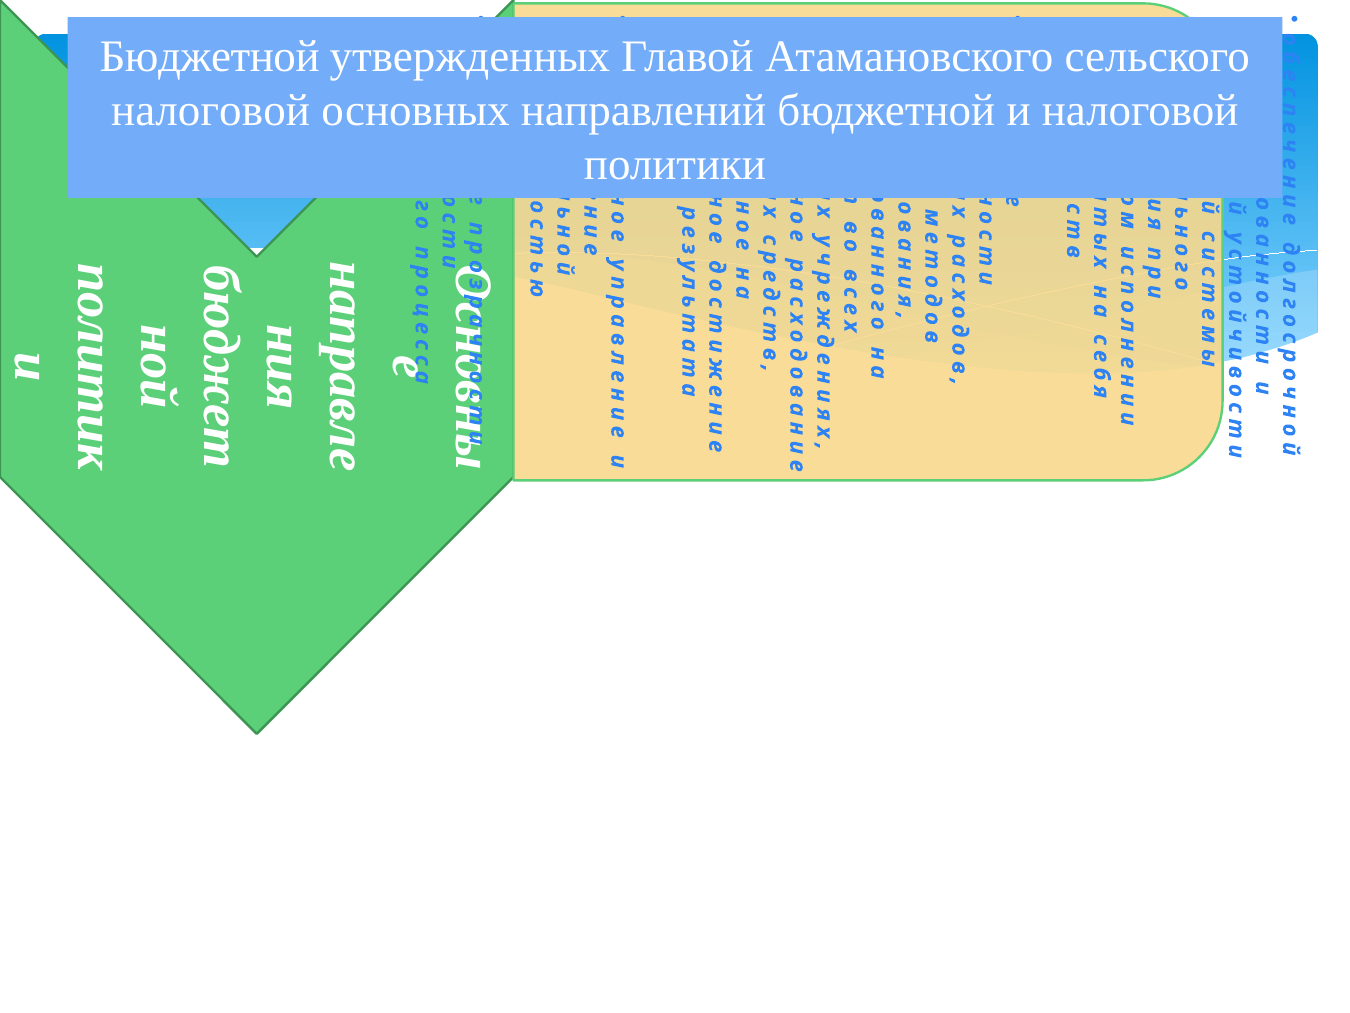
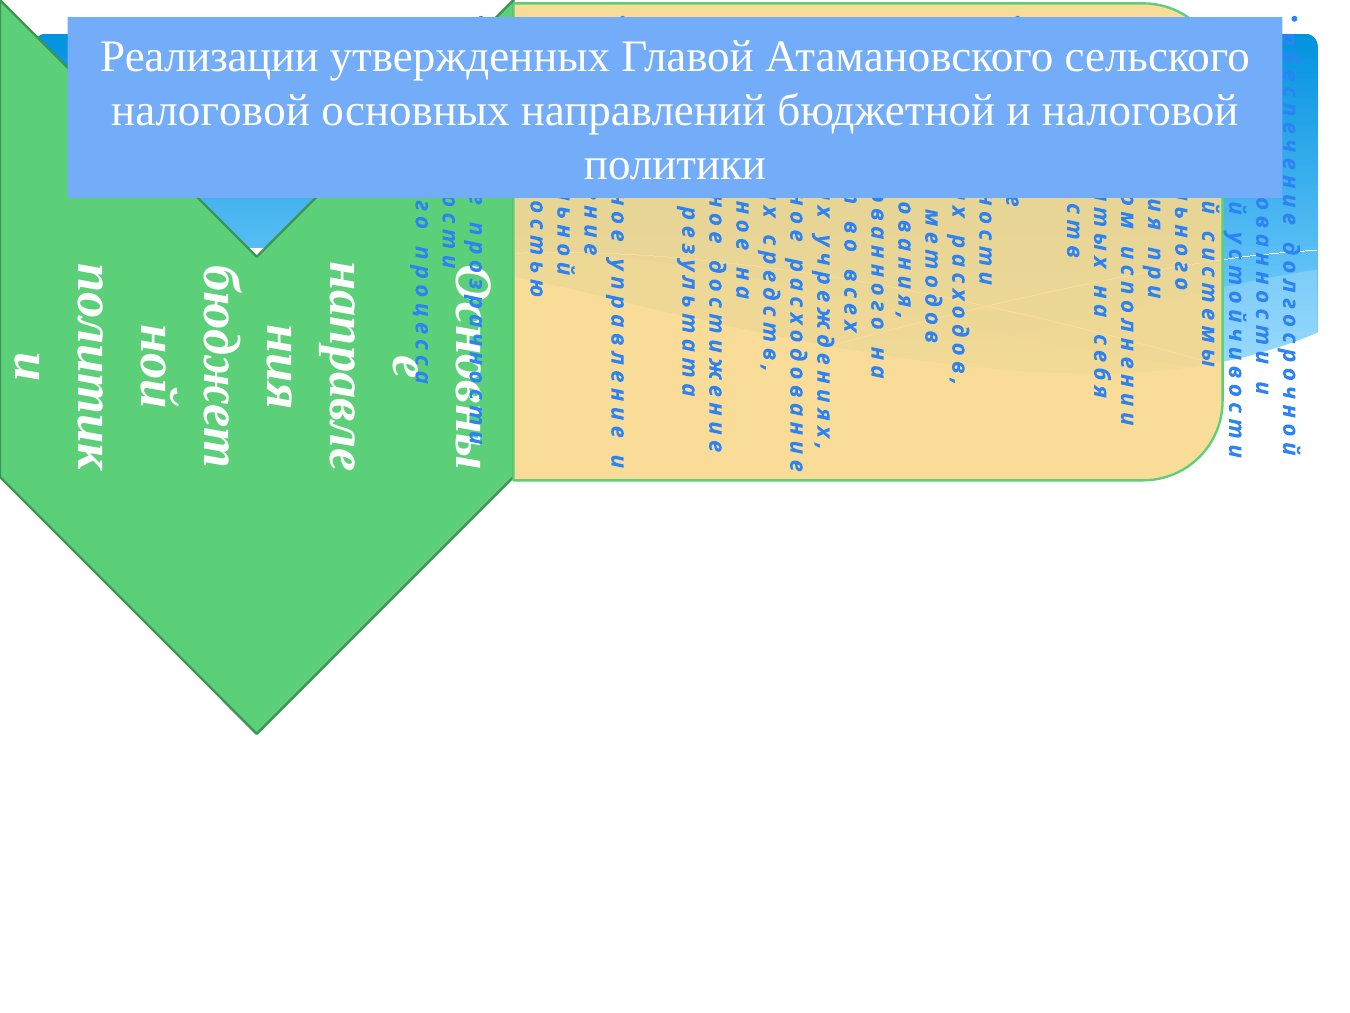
Бюджетной at (210, 57): Бюджетной -> Реализации
